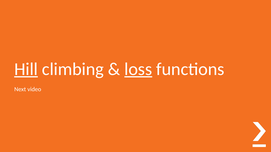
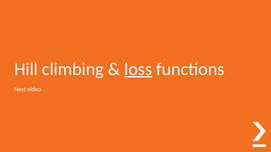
Hill underline: present -> none
